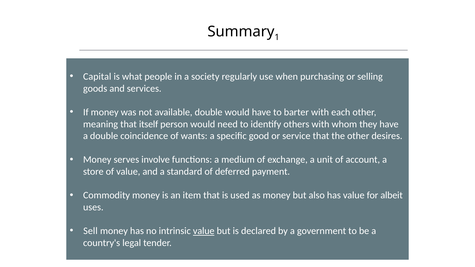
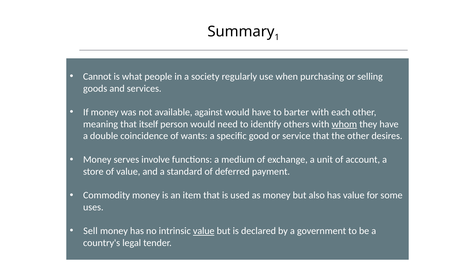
Capital: Capital -> Cannot
available double: double -> against
whom underline: none -> present
albeit: albeit -> some
